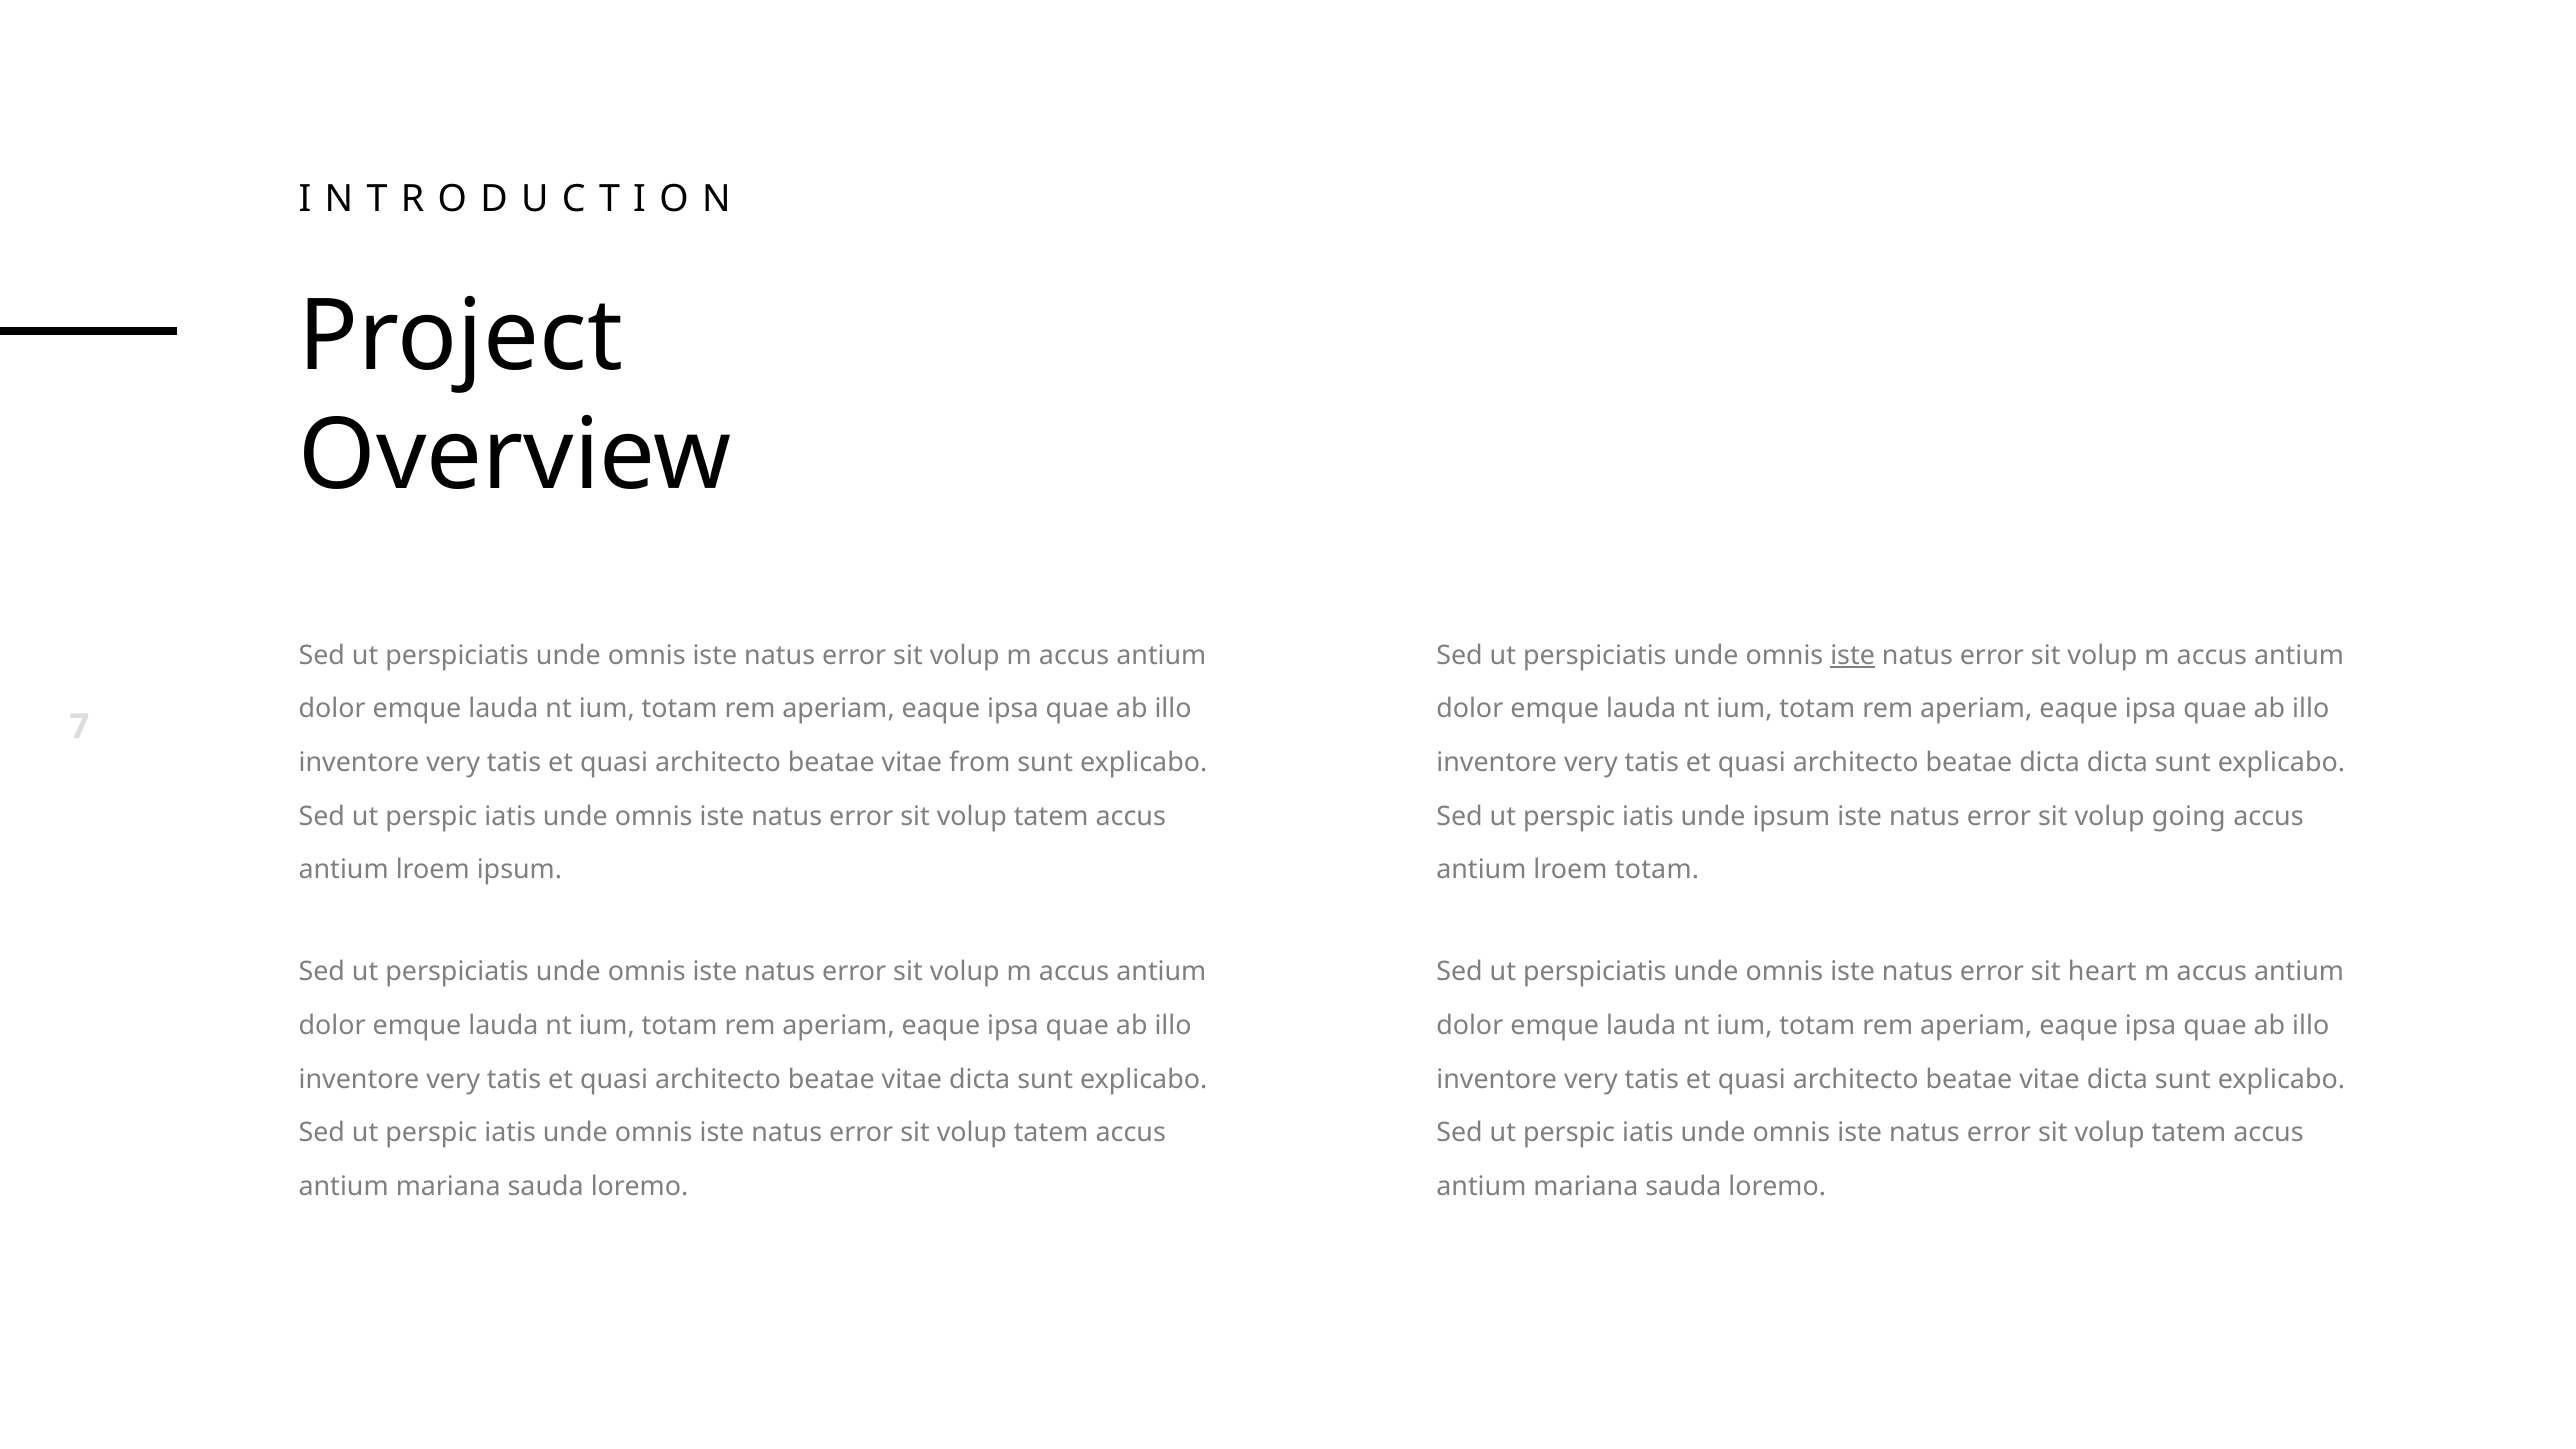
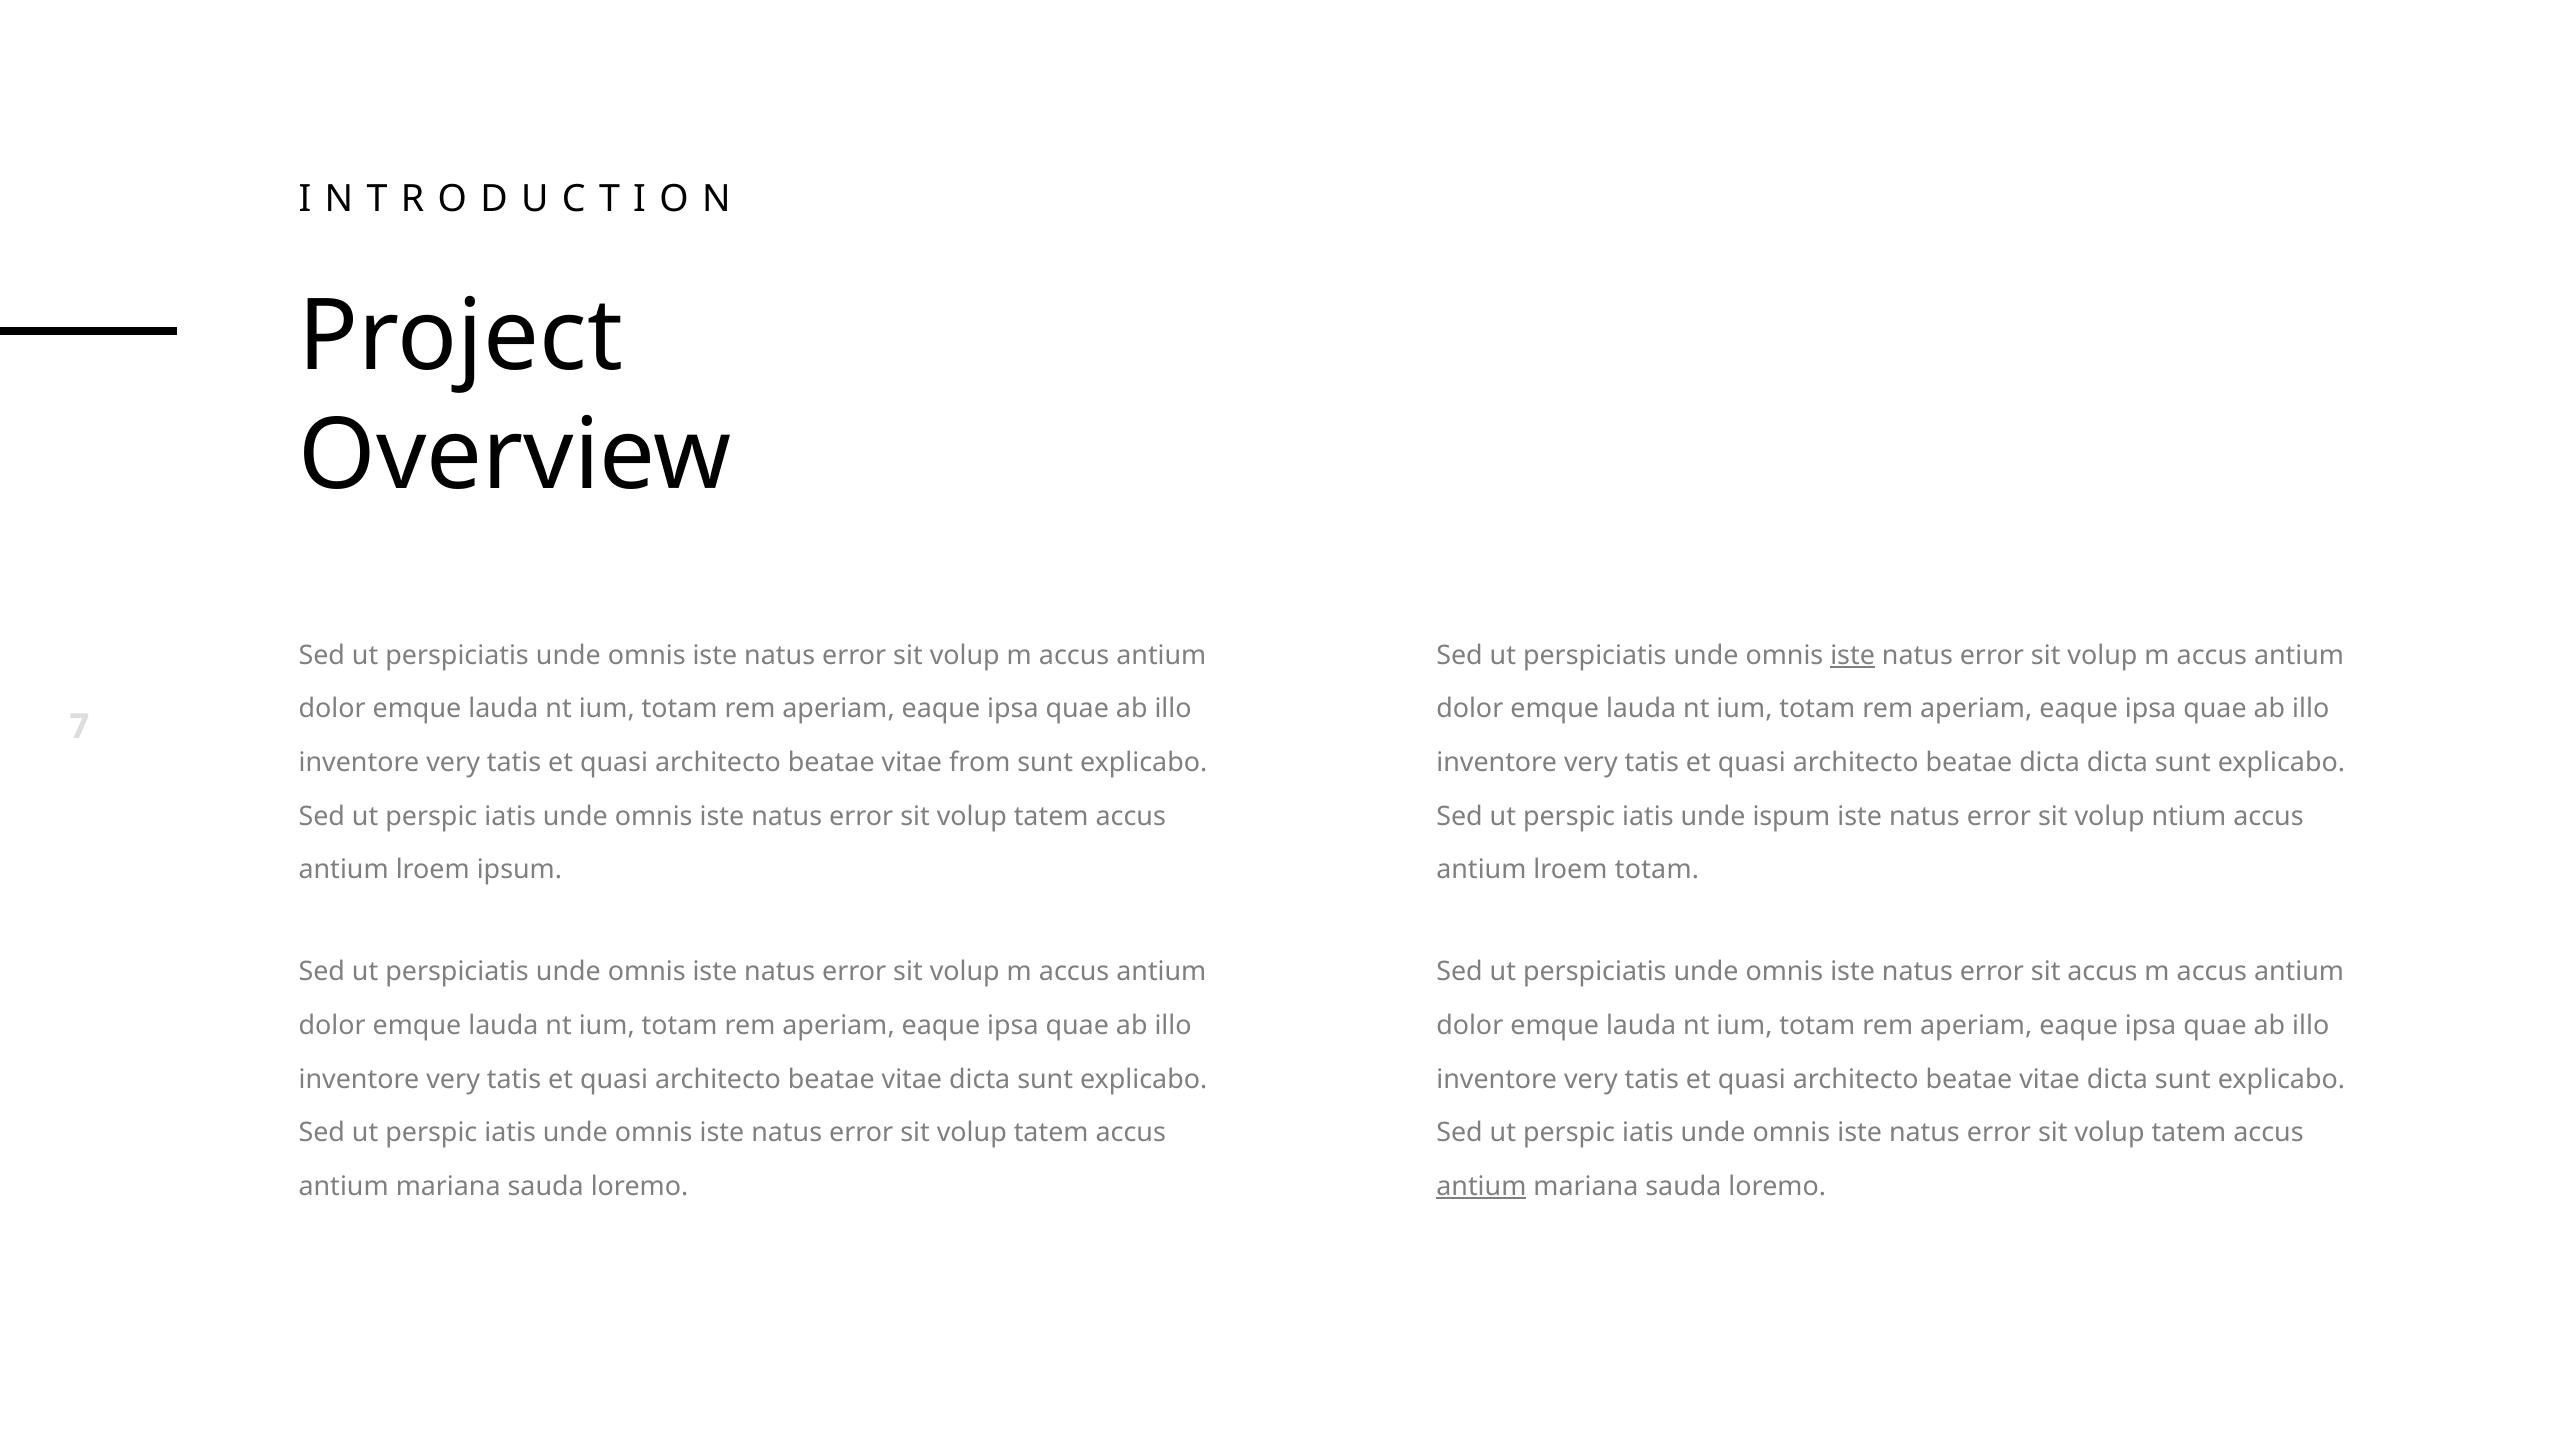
unde ipsum: ipsum -> ispum
going: going -> ntium
sit heart: heart -> accus
antium at (1481, 1187) underline: none -> present
